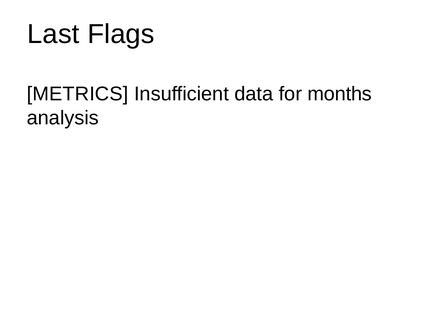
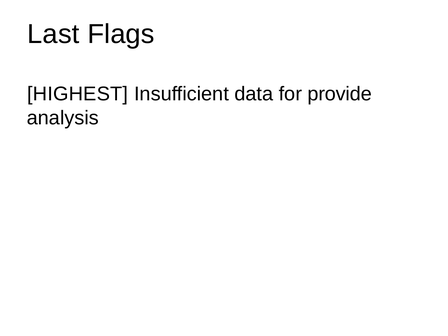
METRICS: METRICS -> HIGHEST
months: months -> provide
